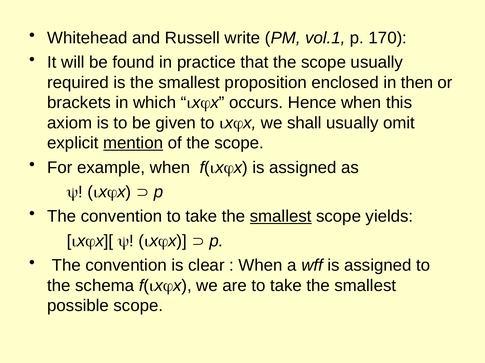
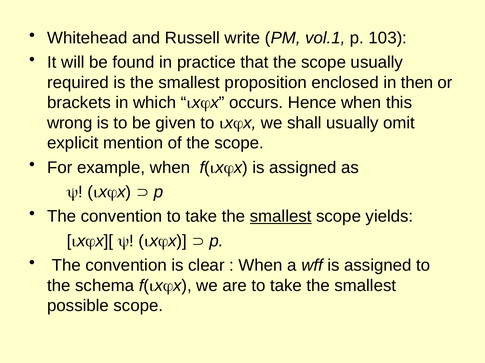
170: 170 -> 103
axiom: axiom -> wrong
mention underline: present -> none
